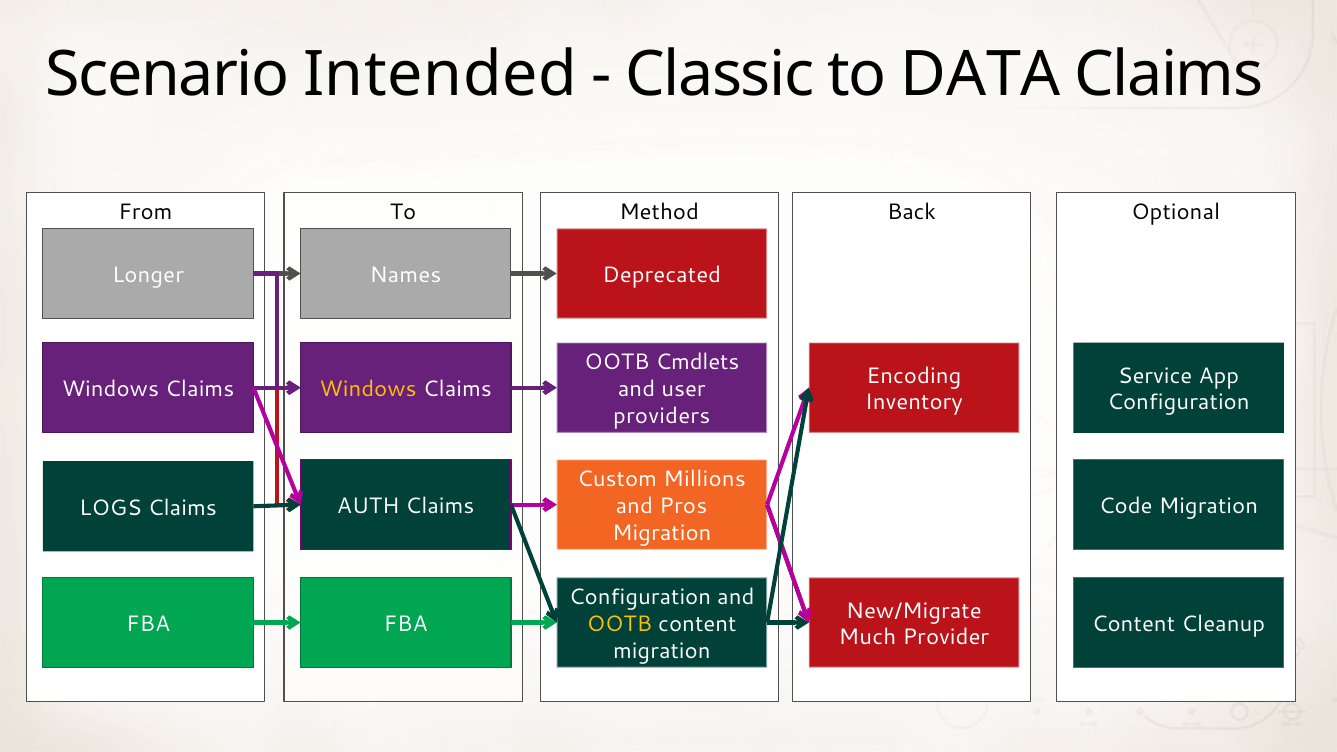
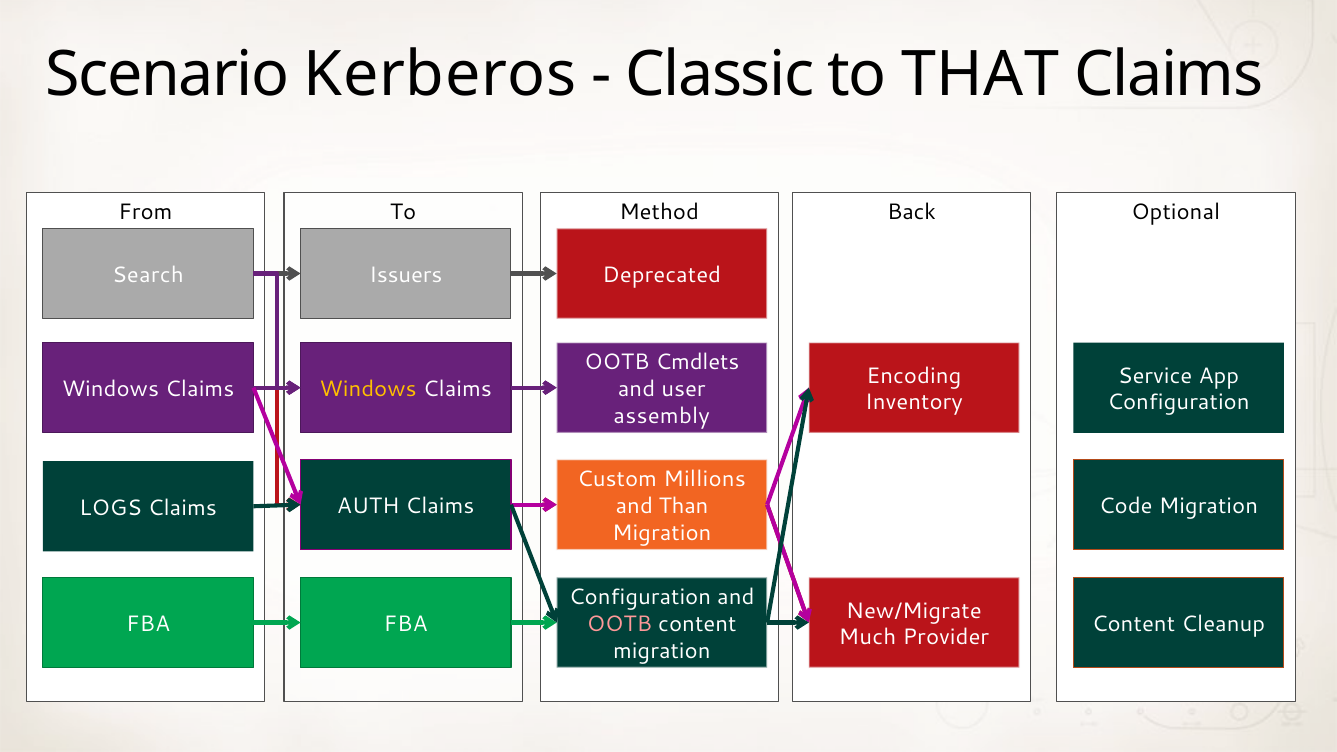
Intended: Intended -> Kerberos
DATA: DATA -> THAT
Longer: Longer -> Search
Names: Names -> Issuers
providers: providers -> assembly
Pros: Pros -> Than
OOTB at (619, 624) colour: yellow -> pink
